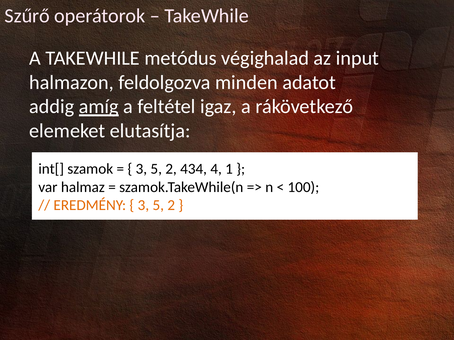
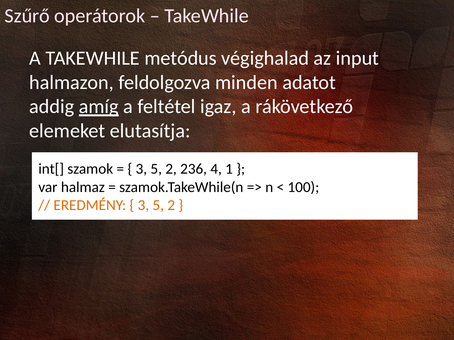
434: 434 -> 236
